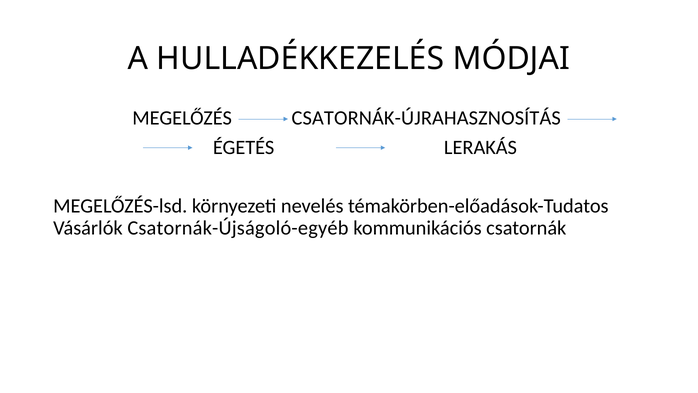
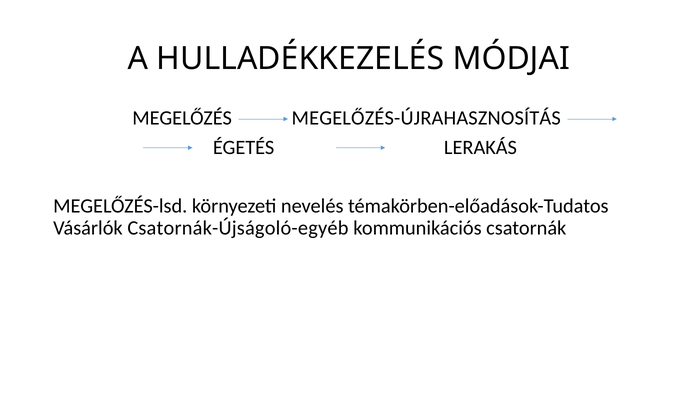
CSATORNÁK-ÚJRAHASZNOSÍTÁS: CSATORNÁK-ÚJRAHASZNOSÍTÁS -> MEGELŐZÉS-ÚJRAHASZNOSÍTÁS
